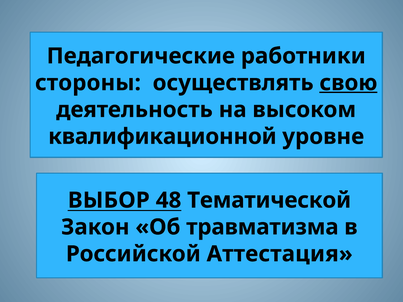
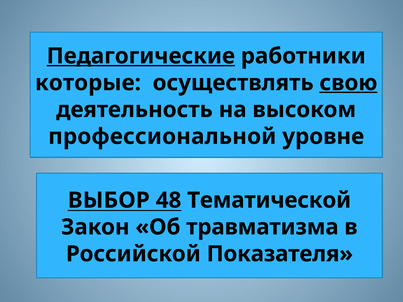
Педагогические underline: none -> present
стороны: стороны -> которые
квалификационной: квалификационной -> профессиональной
Аттестация: Аттестация -> Показателя
